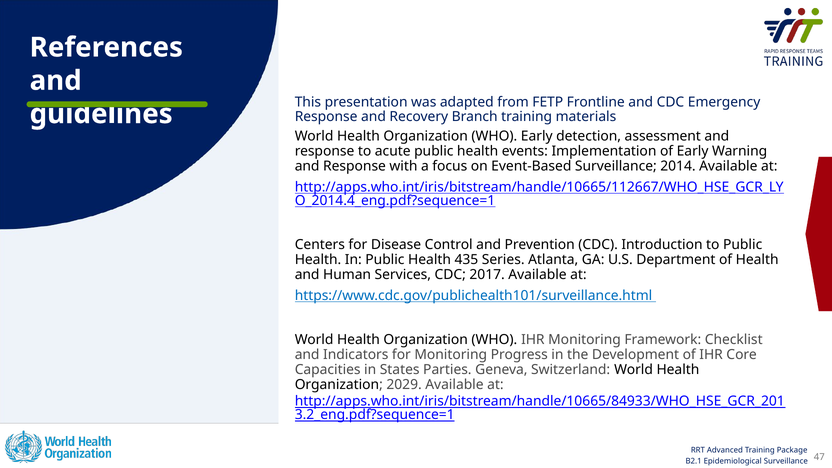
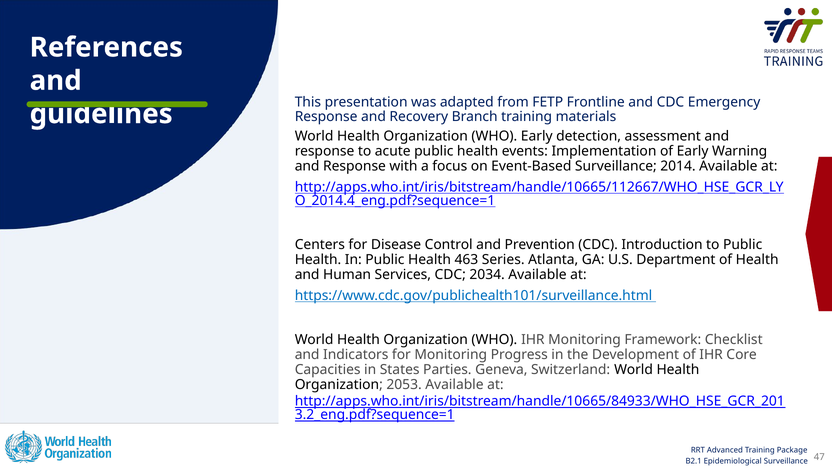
435: 435 -> 463
2017: 2017 -> 2034
2029: 2029 -> 2053
